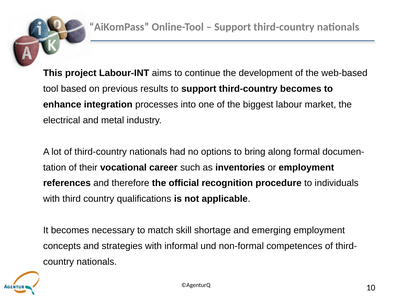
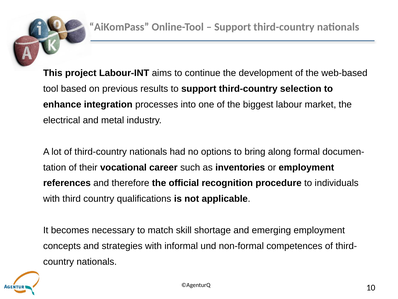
third-country becomes: becomes -> selection
